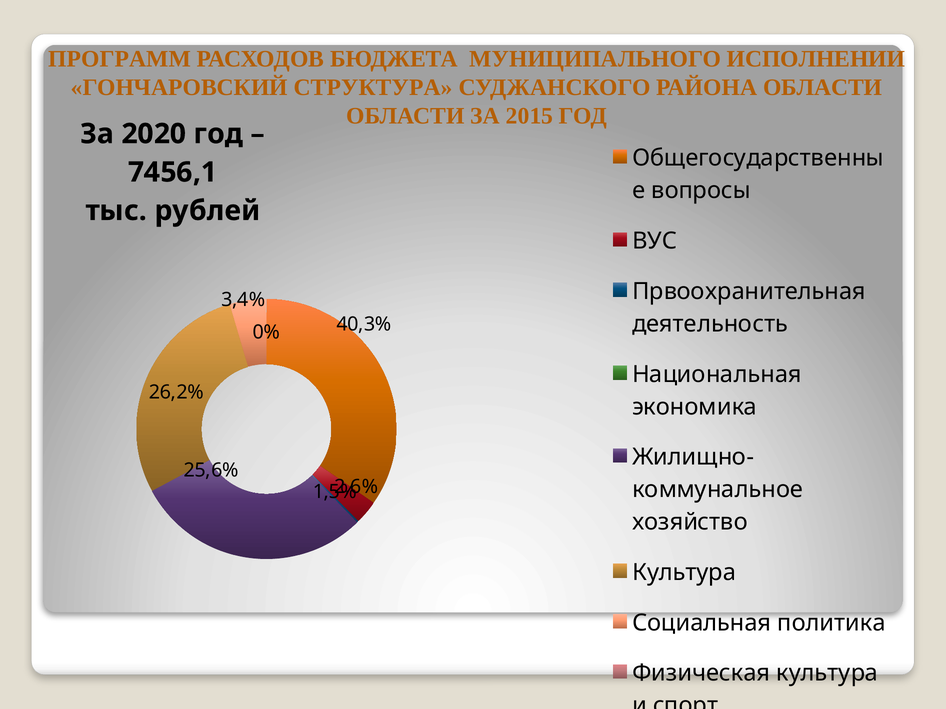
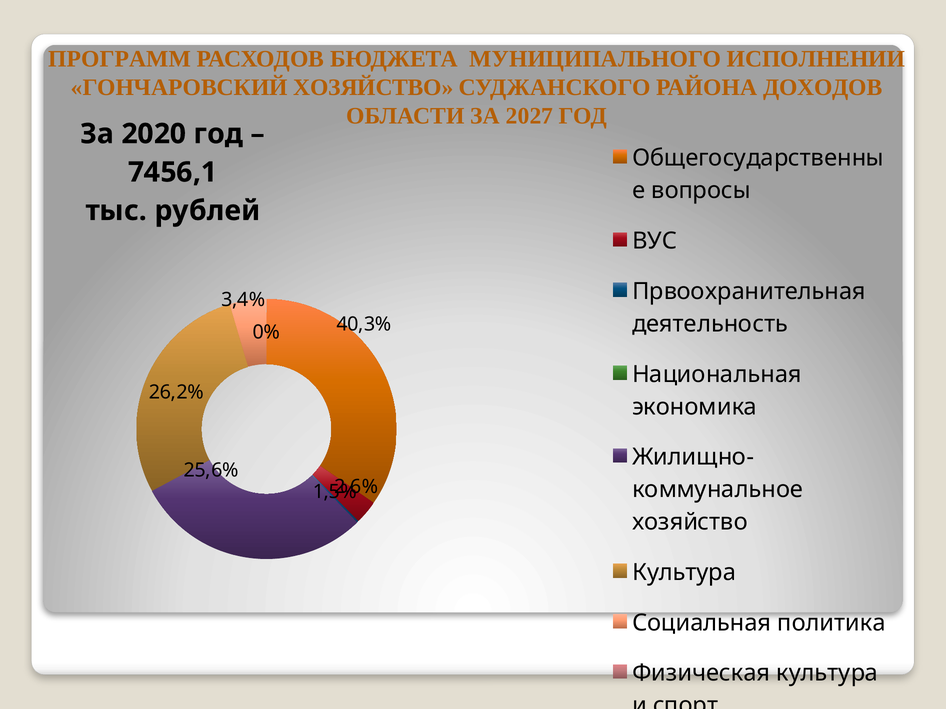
ГОНЧАРОВСКИЙ СТРУКТУРА: СТРУКТУРА -> ХОЗЯЙСТВО
РАЙОНА ОБЛАСТИ: ОБЛАСТИ -> ДОХОДОВ
2015: 2015 -> 2027
